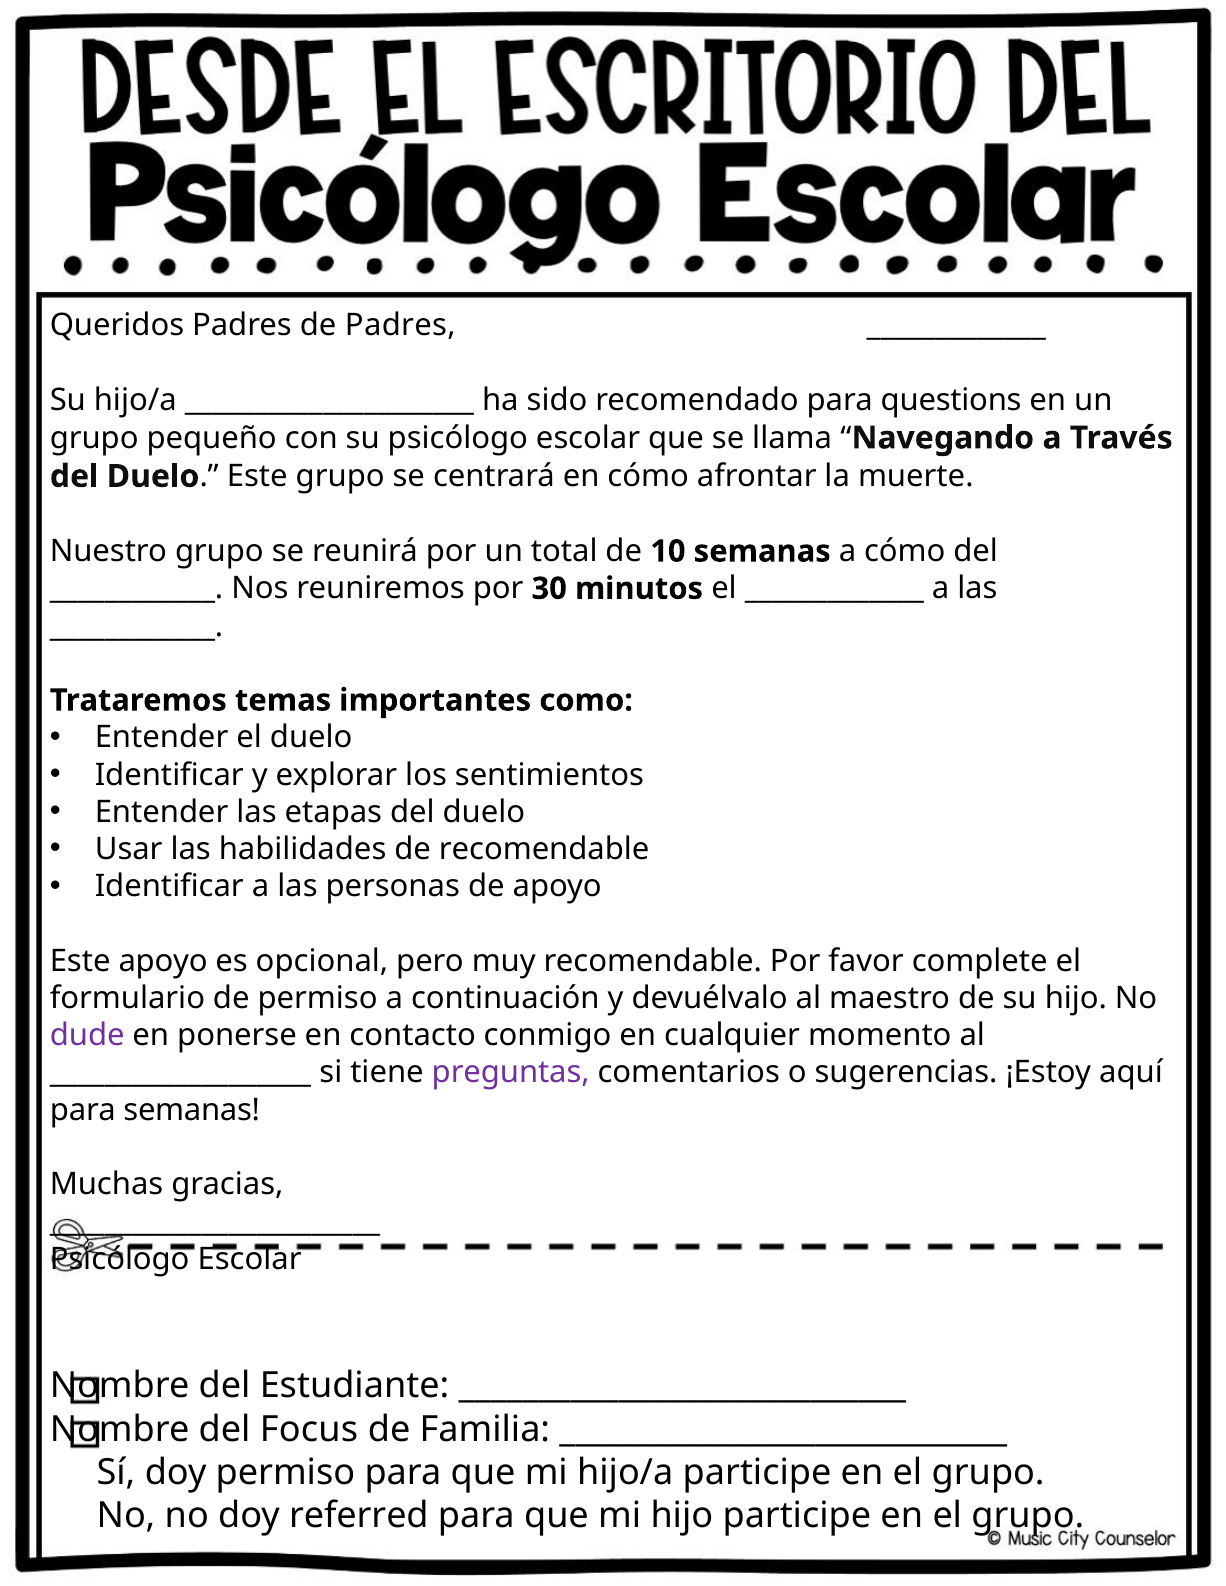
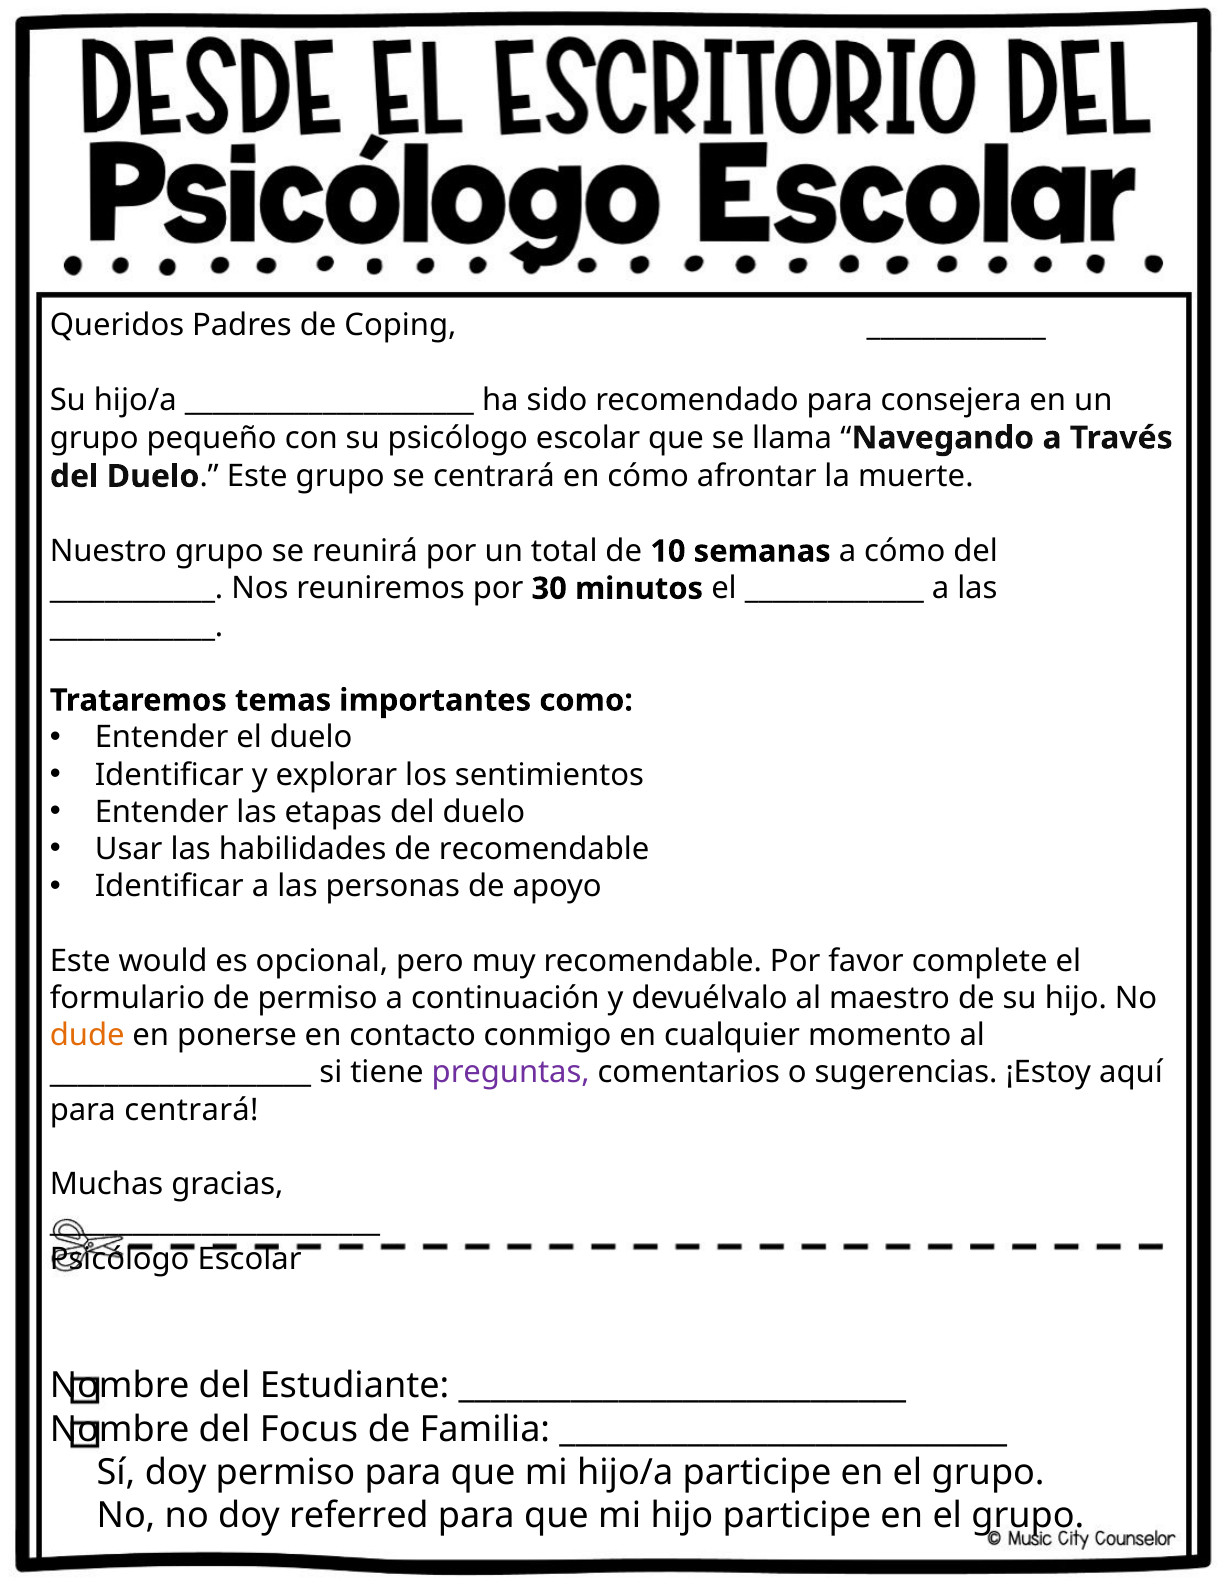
de Padres: Padres -> Coping
questions: questions -> consejera
Este apoyo: apoyo -> would
dude colour: purple -> orange
para semanas: semanas -> centrará
